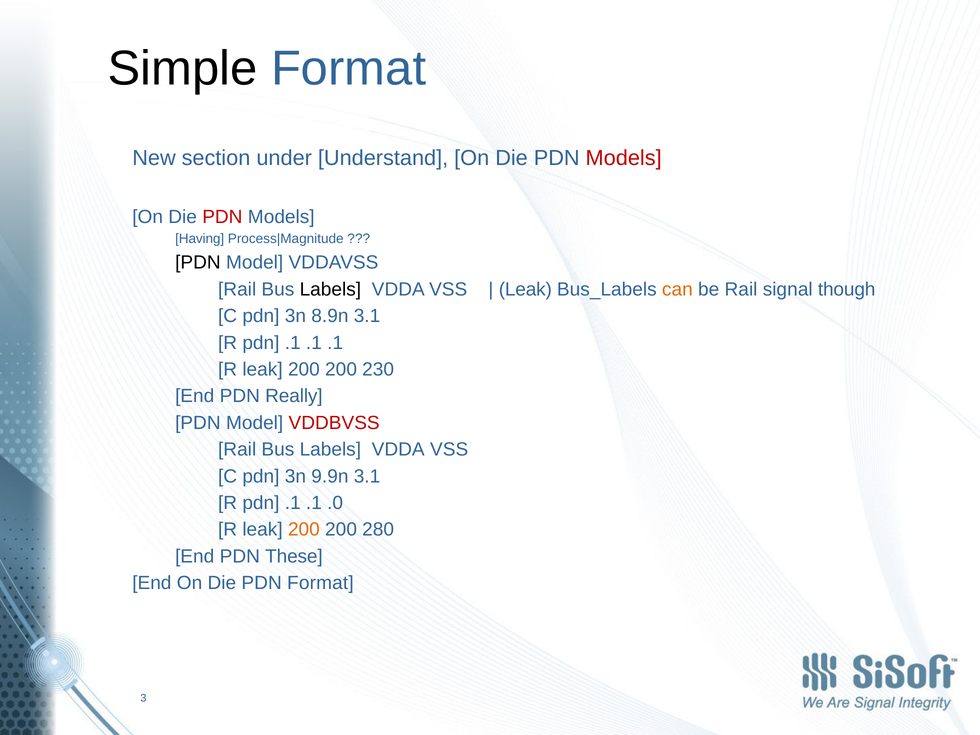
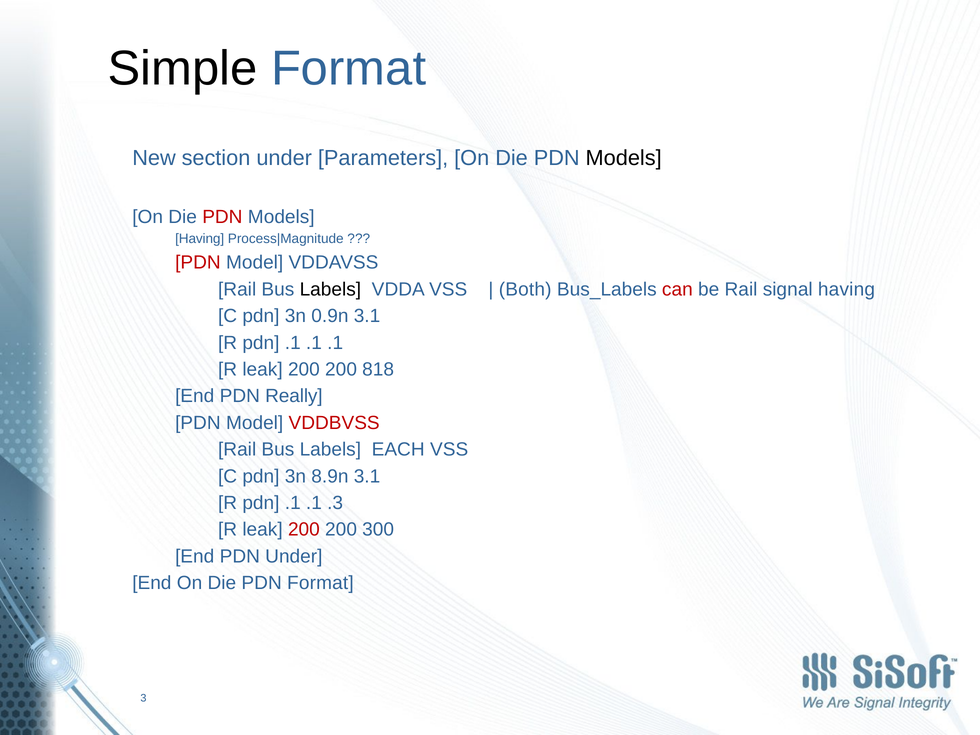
Understand: Understand -> Parameters
Models at (624, 158) colour: red -> black
PDN at (198, 263) colour: black -> red
Leak at (525, 289): Leak -> Both
can colour: orange -> red
signal though: though -> having
8.9n: 8.9n -> 0.9n
230: 230 -> 818
VDDA at (398, 450): VDDA -> EACH
9.9n: 9.9n -> 8.9n
.0: .0 -> .3
200 at (304, 530) colour: orange -> red
280: 280 -> 300
PDN These: These -> Under
